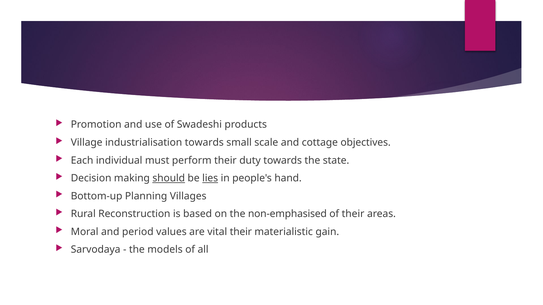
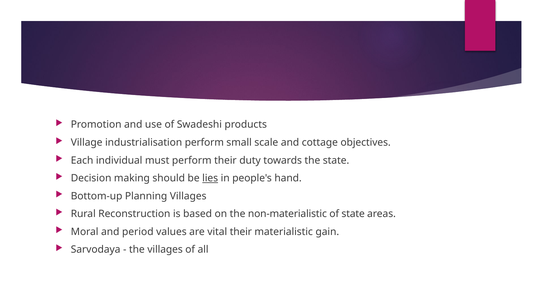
industrialisation towards: towards -> perform
should underline: present -> none
non-emphasised: non-emphasised -> non-materialistic
of their: their -> state
the models: models -> villages
